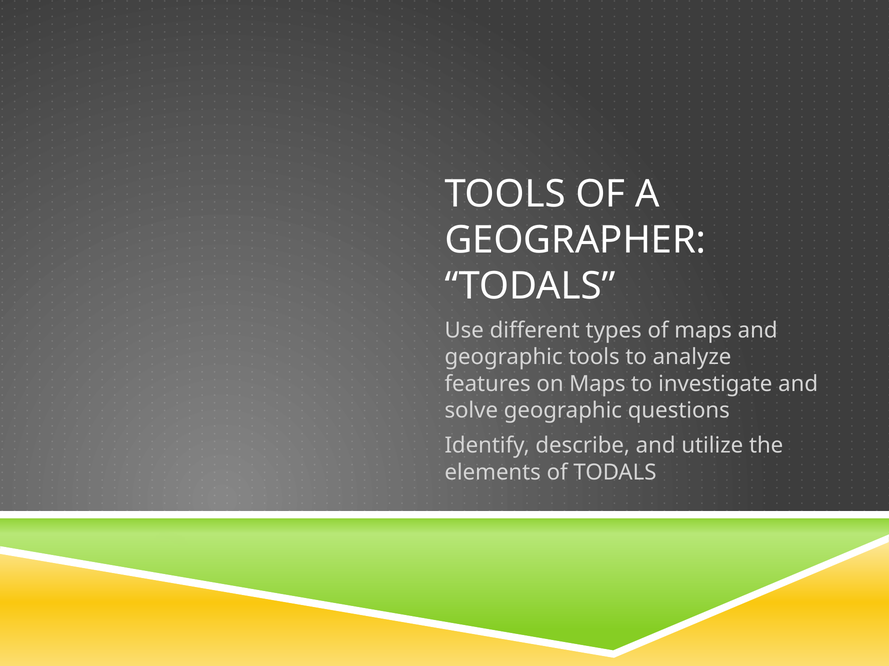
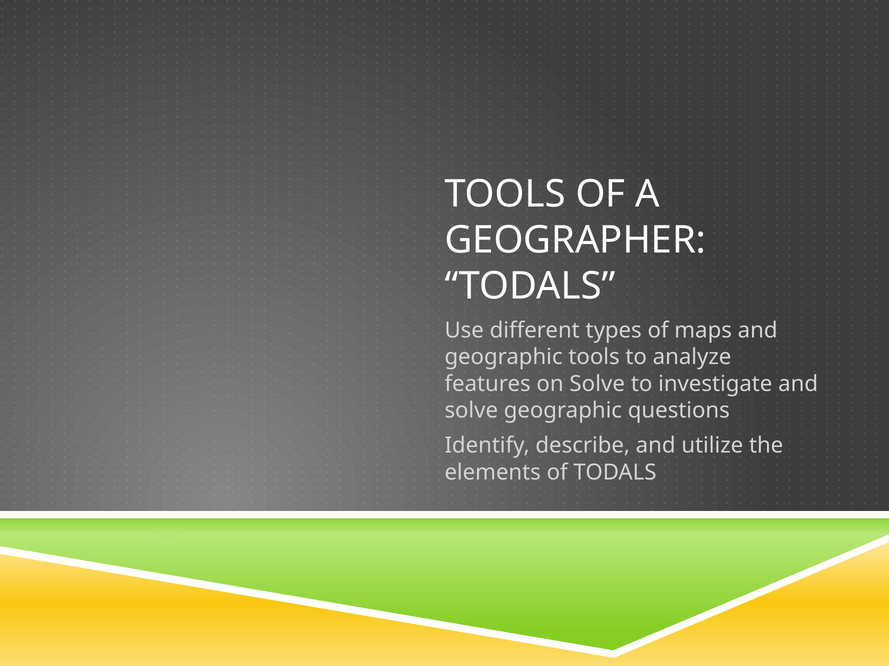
on Maps: Maps -> Solve
